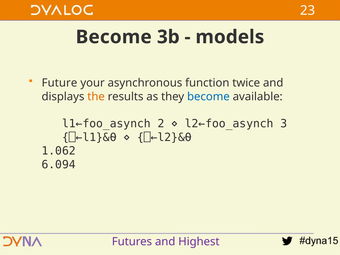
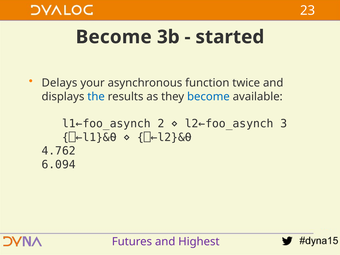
models: models -> started
Future: Future -> Delays
the colour: orange -> blue
1.062: 1.062 -> 4.762
